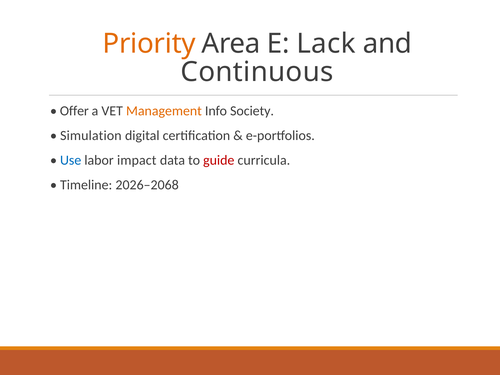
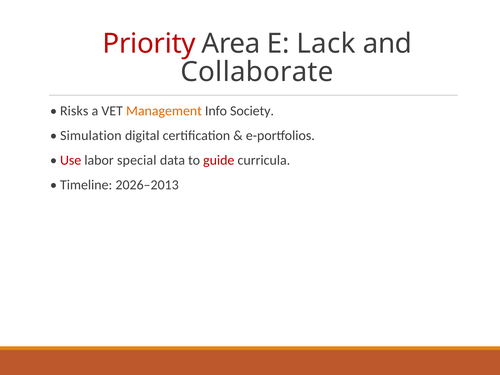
Priority colour: orange -> red
Continuous: Continuous -> Collaborate
Offer: Offer -> Risks
Use colour: blue -> red
impact: impact -> special
2026–2068: 2026–2068 -> 2026–2013
